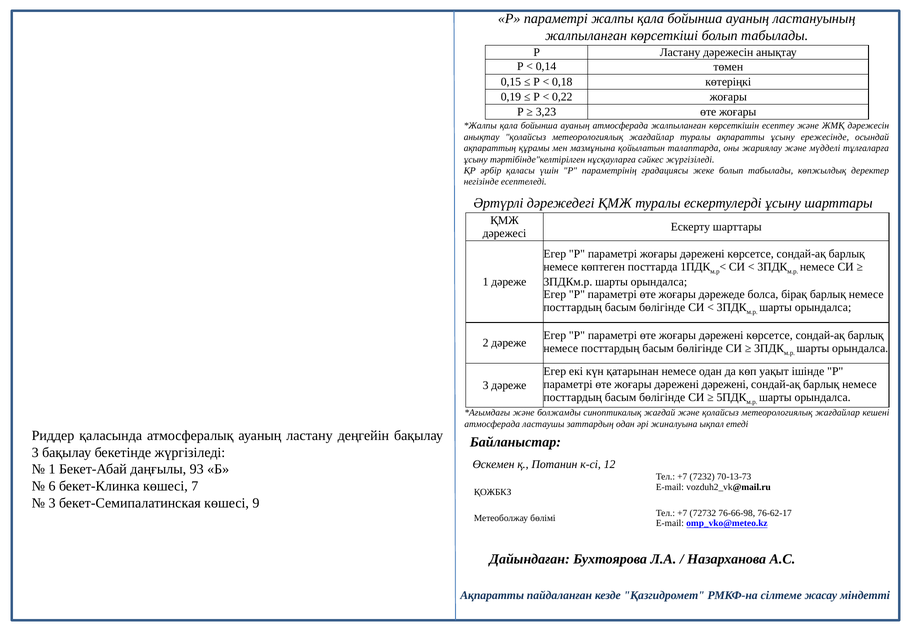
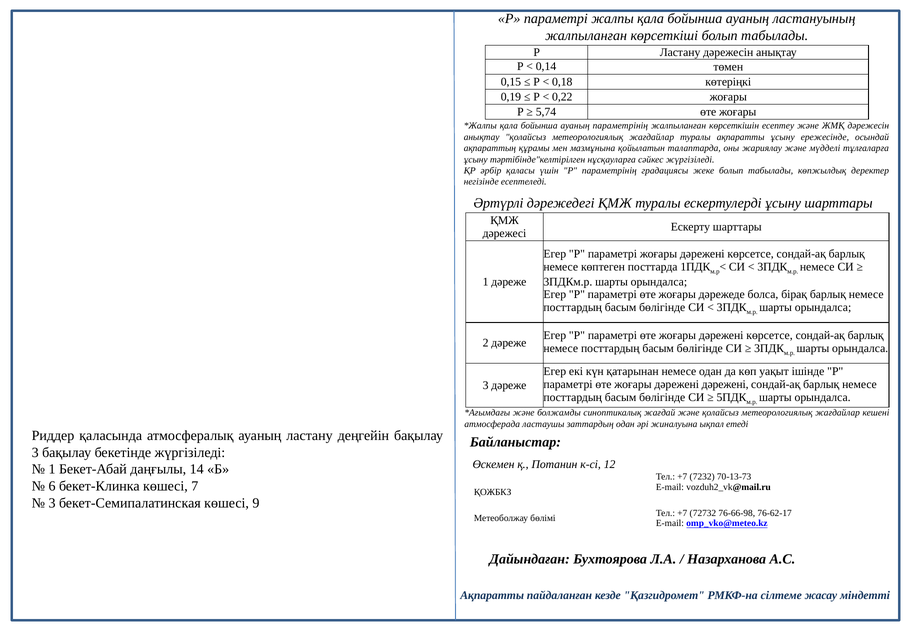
3,23: 3,23 -> 5,74
ауаның атмосферада: атмосферада -> параметрінің
93: 93 -> 14
